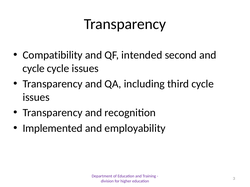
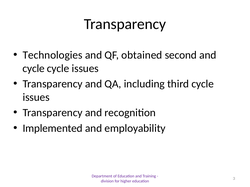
Compatibility: Compatibility -> Technologies
intended: intended -> obtained
